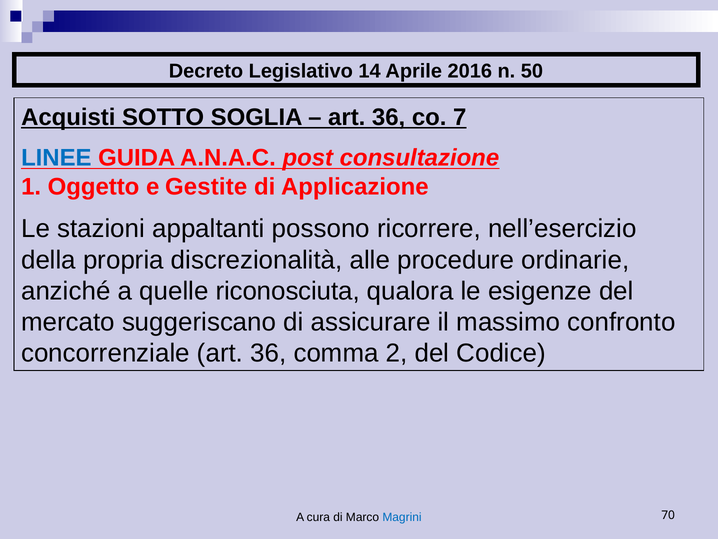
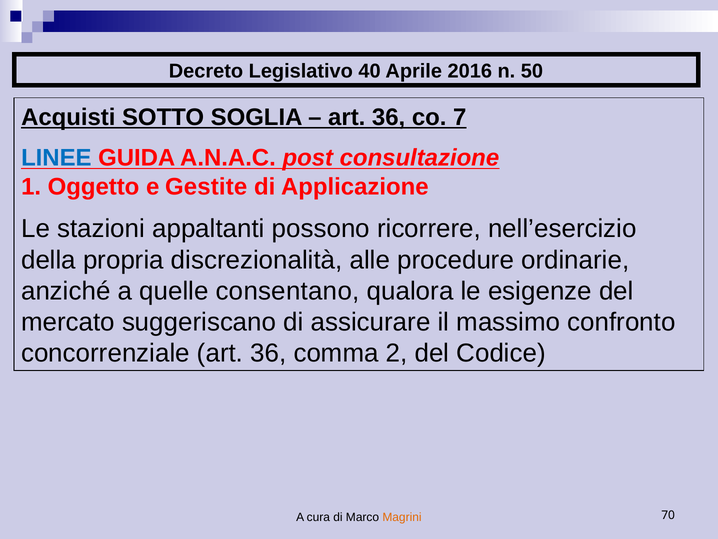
14: 14 -> 40
riconosciuta: riconosciuta -> consentano
Magrini colour: blue -> orange
